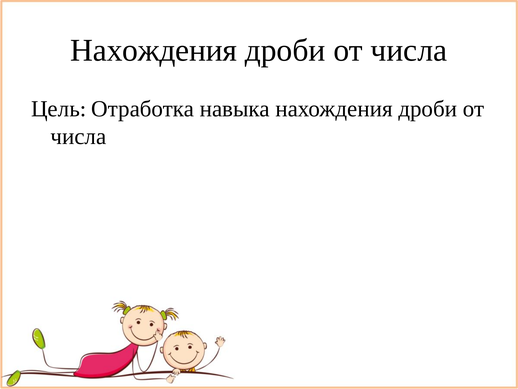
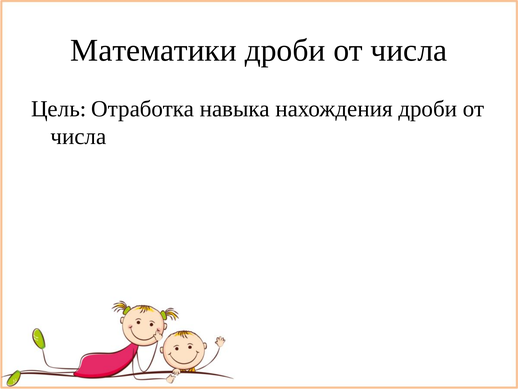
Нахождения at (154, 50): Нахождения -> Математики
